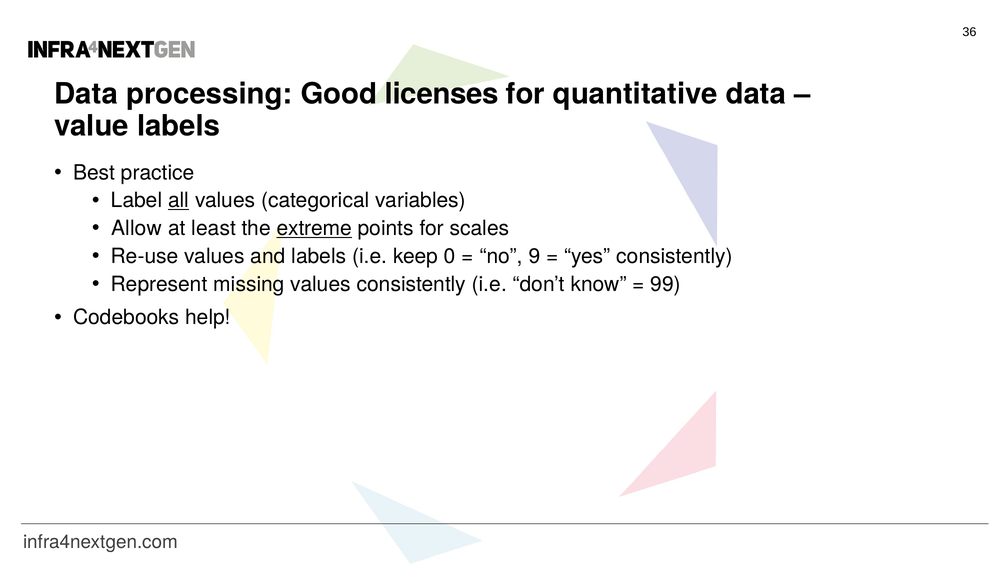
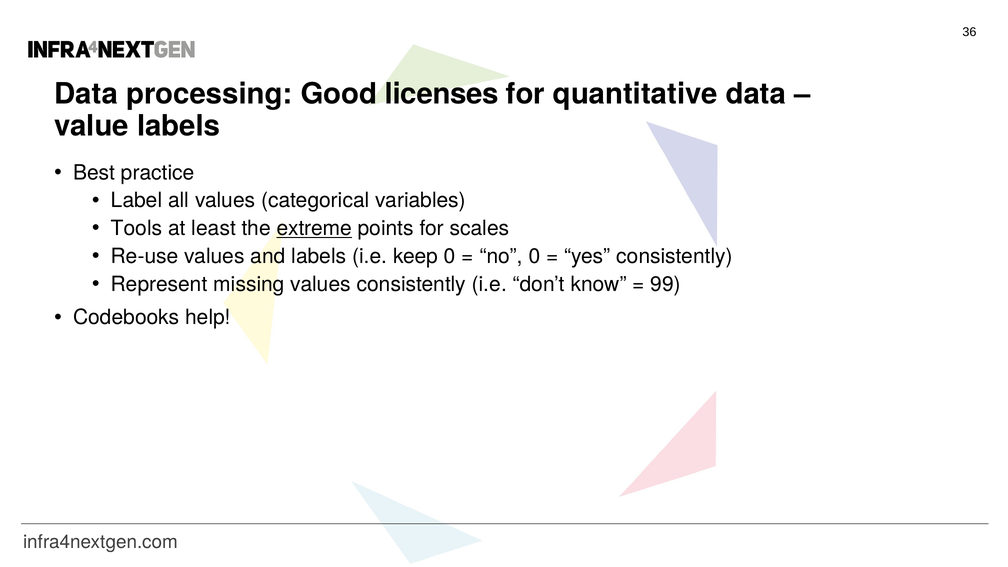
all underline: present -> none
Allow: Allow -> Tools
no 9: 9 -> 0
